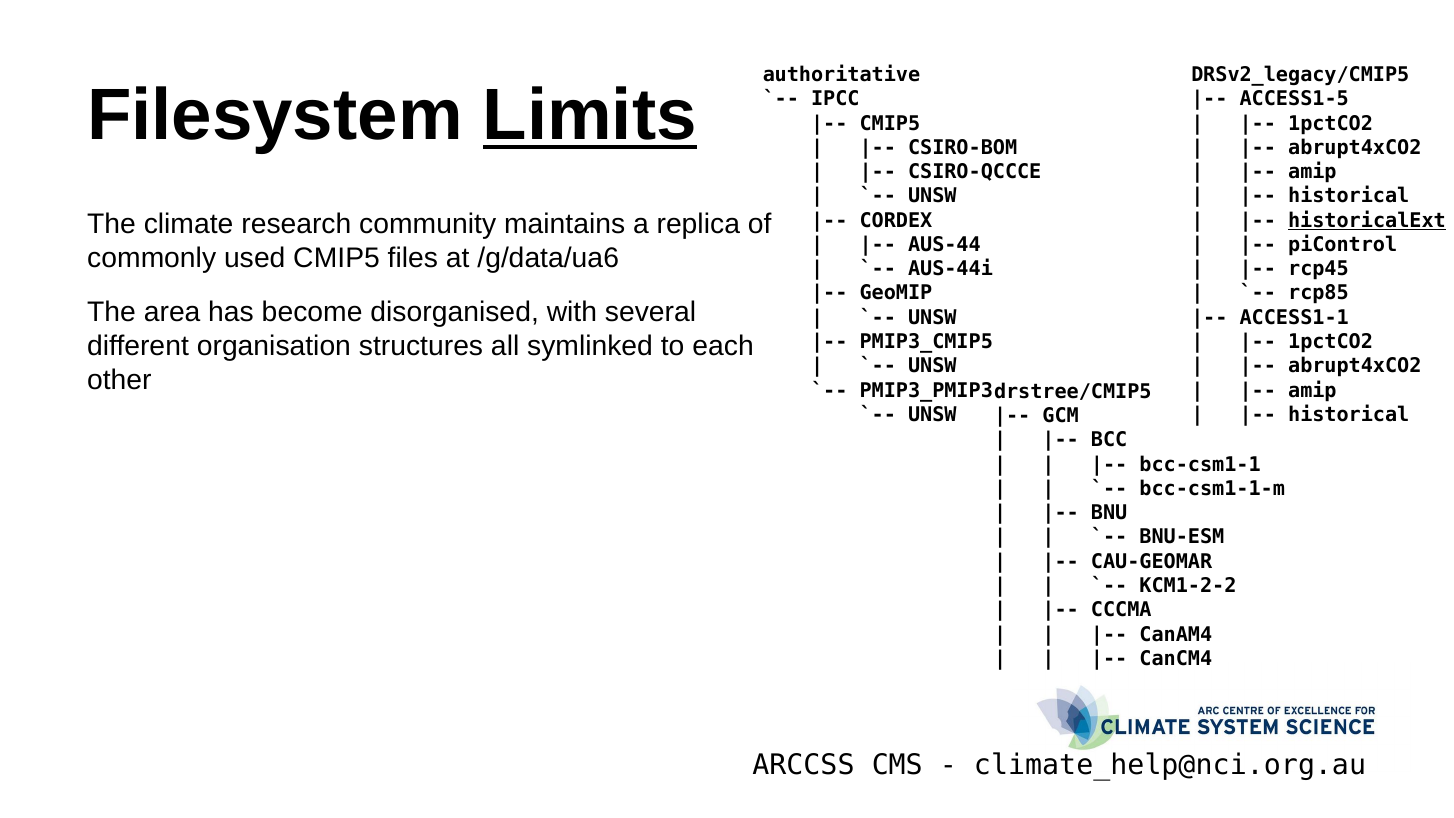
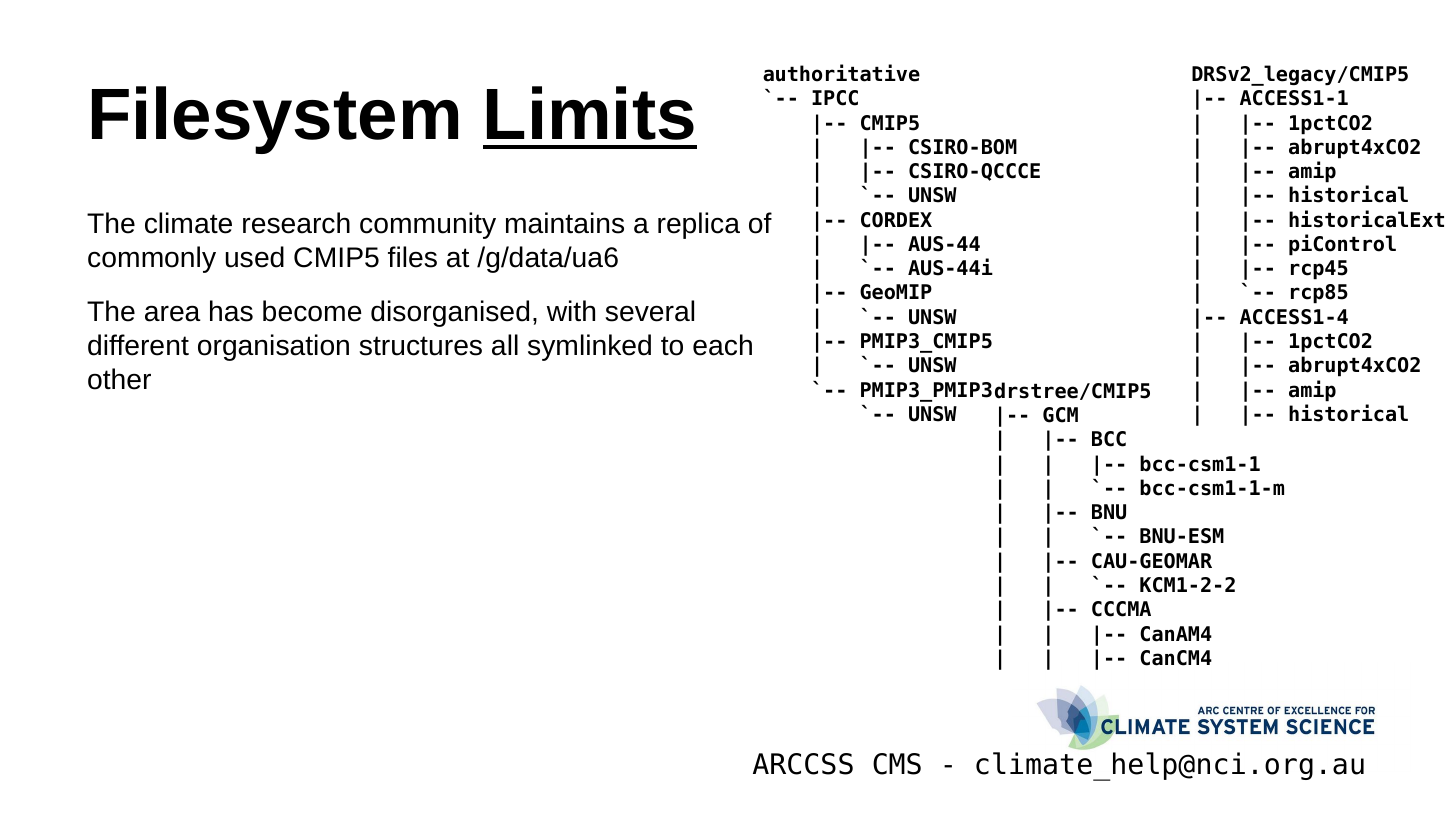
ACCESS1-5: ACCESS1-5 -> ACCESS1-1
historicalExt underline: present -> none
ACCESS1-1: ACCESS1-1 -> ACCESS1-4
